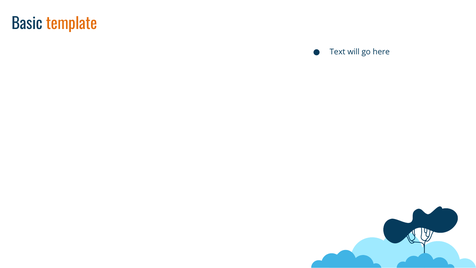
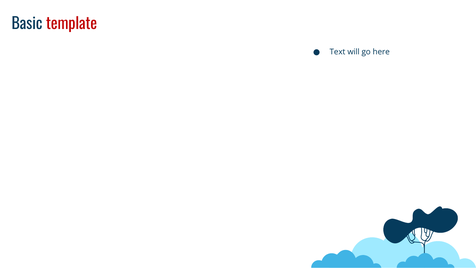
template colour: orange -> red
